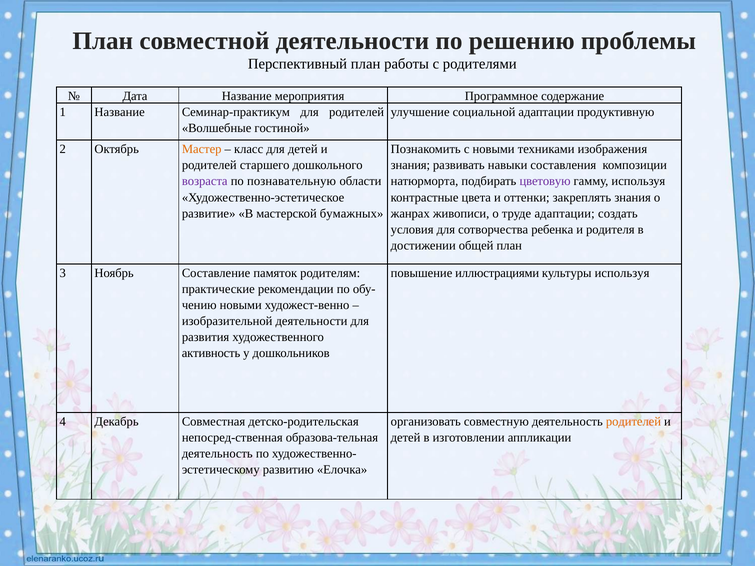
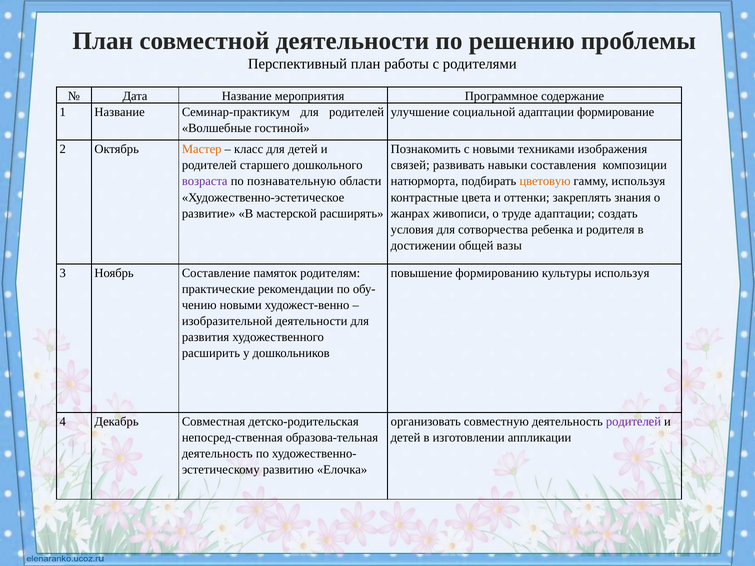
продуктивную: продуктивную -> формирование
знания at (410, 165): знания -> связей
цветовую colour: purple -> orange
бумажных: бумажных -> расширять
общей план: план -> вазы
иллюстрациями: иллюстрациями -> формированию
активность: активность -> расширить
родителей at (633, 422) colour: orange -> purple
